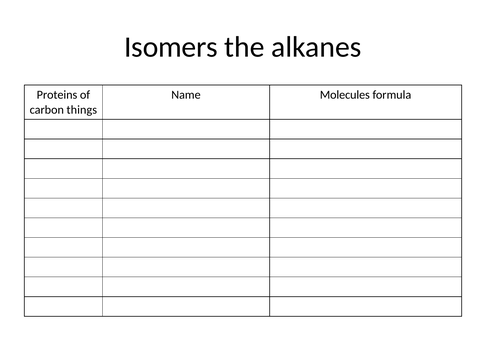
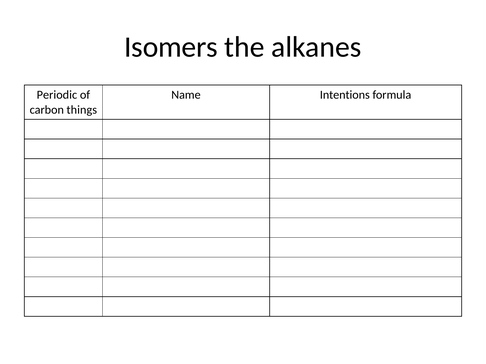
Proteins: Proteins -> Periodic
Molecules: Molecules -> Intentions
